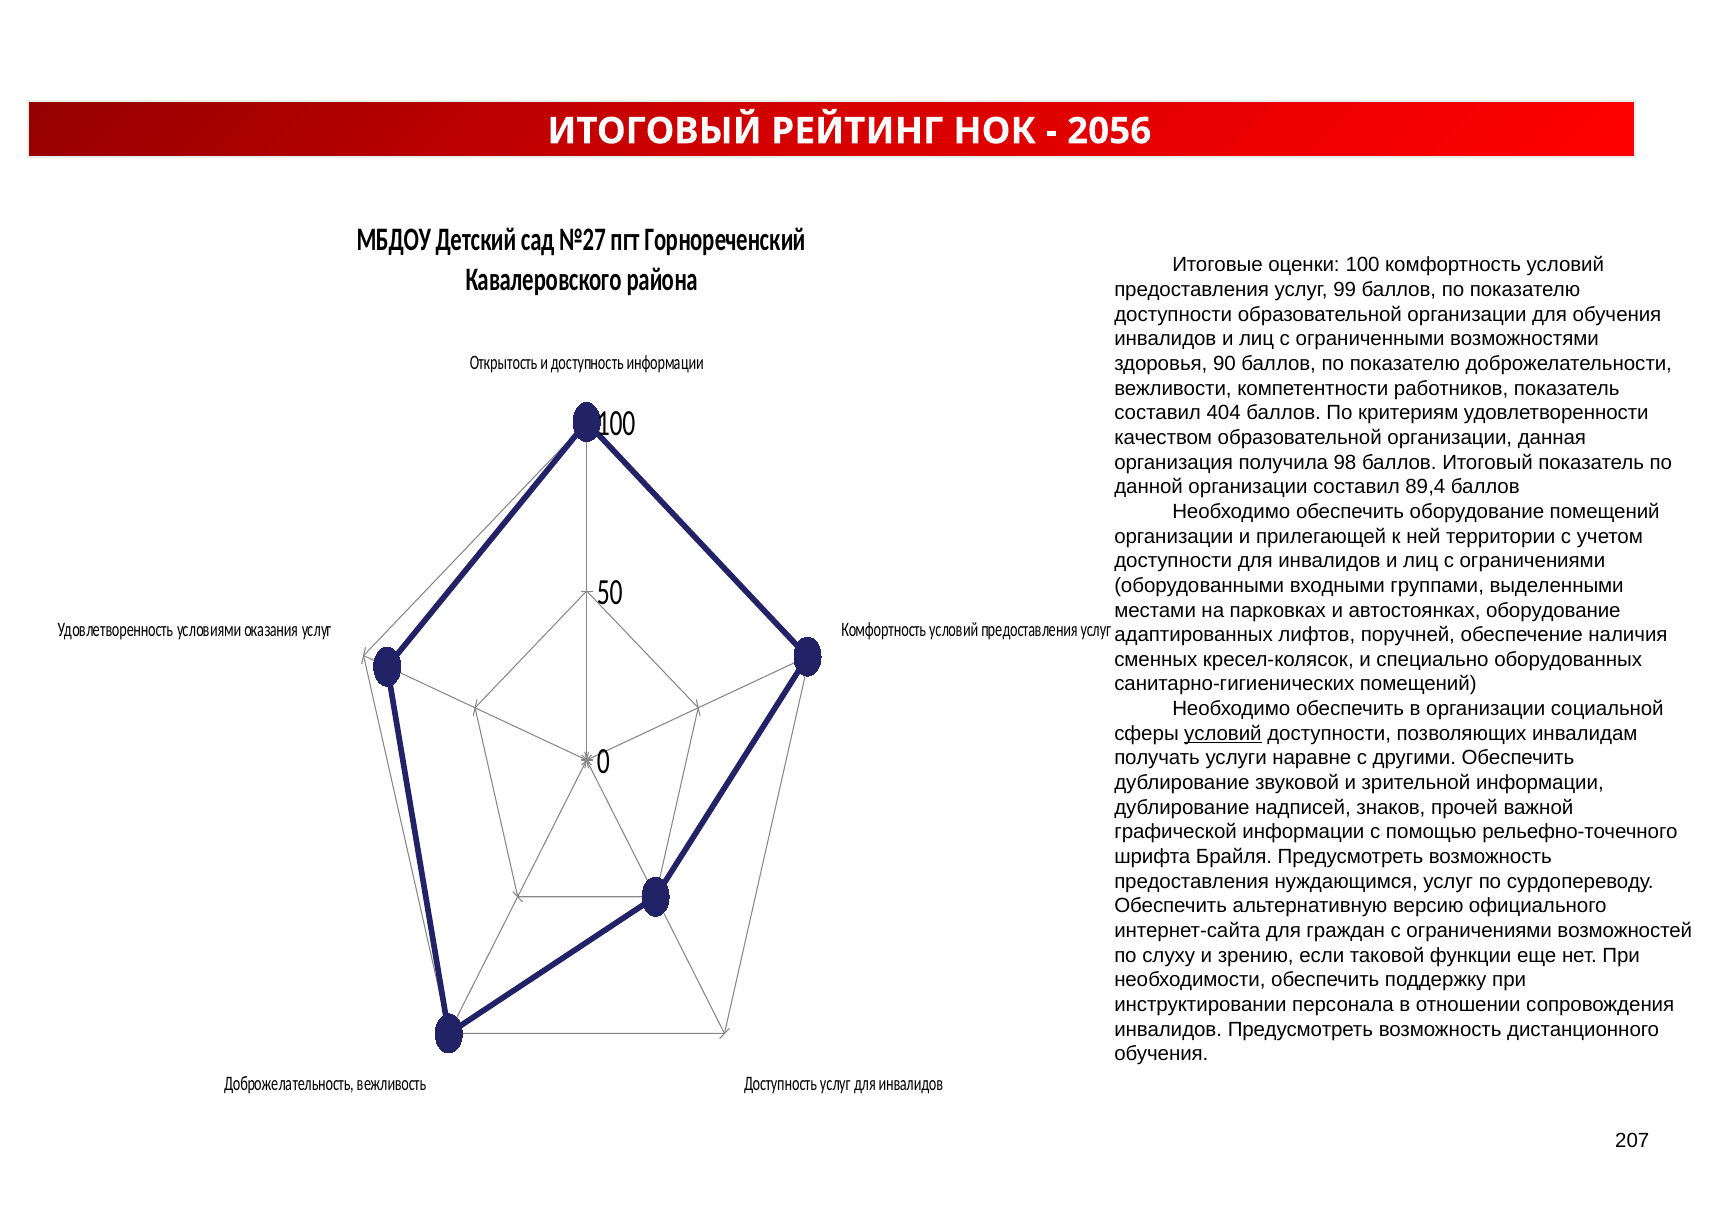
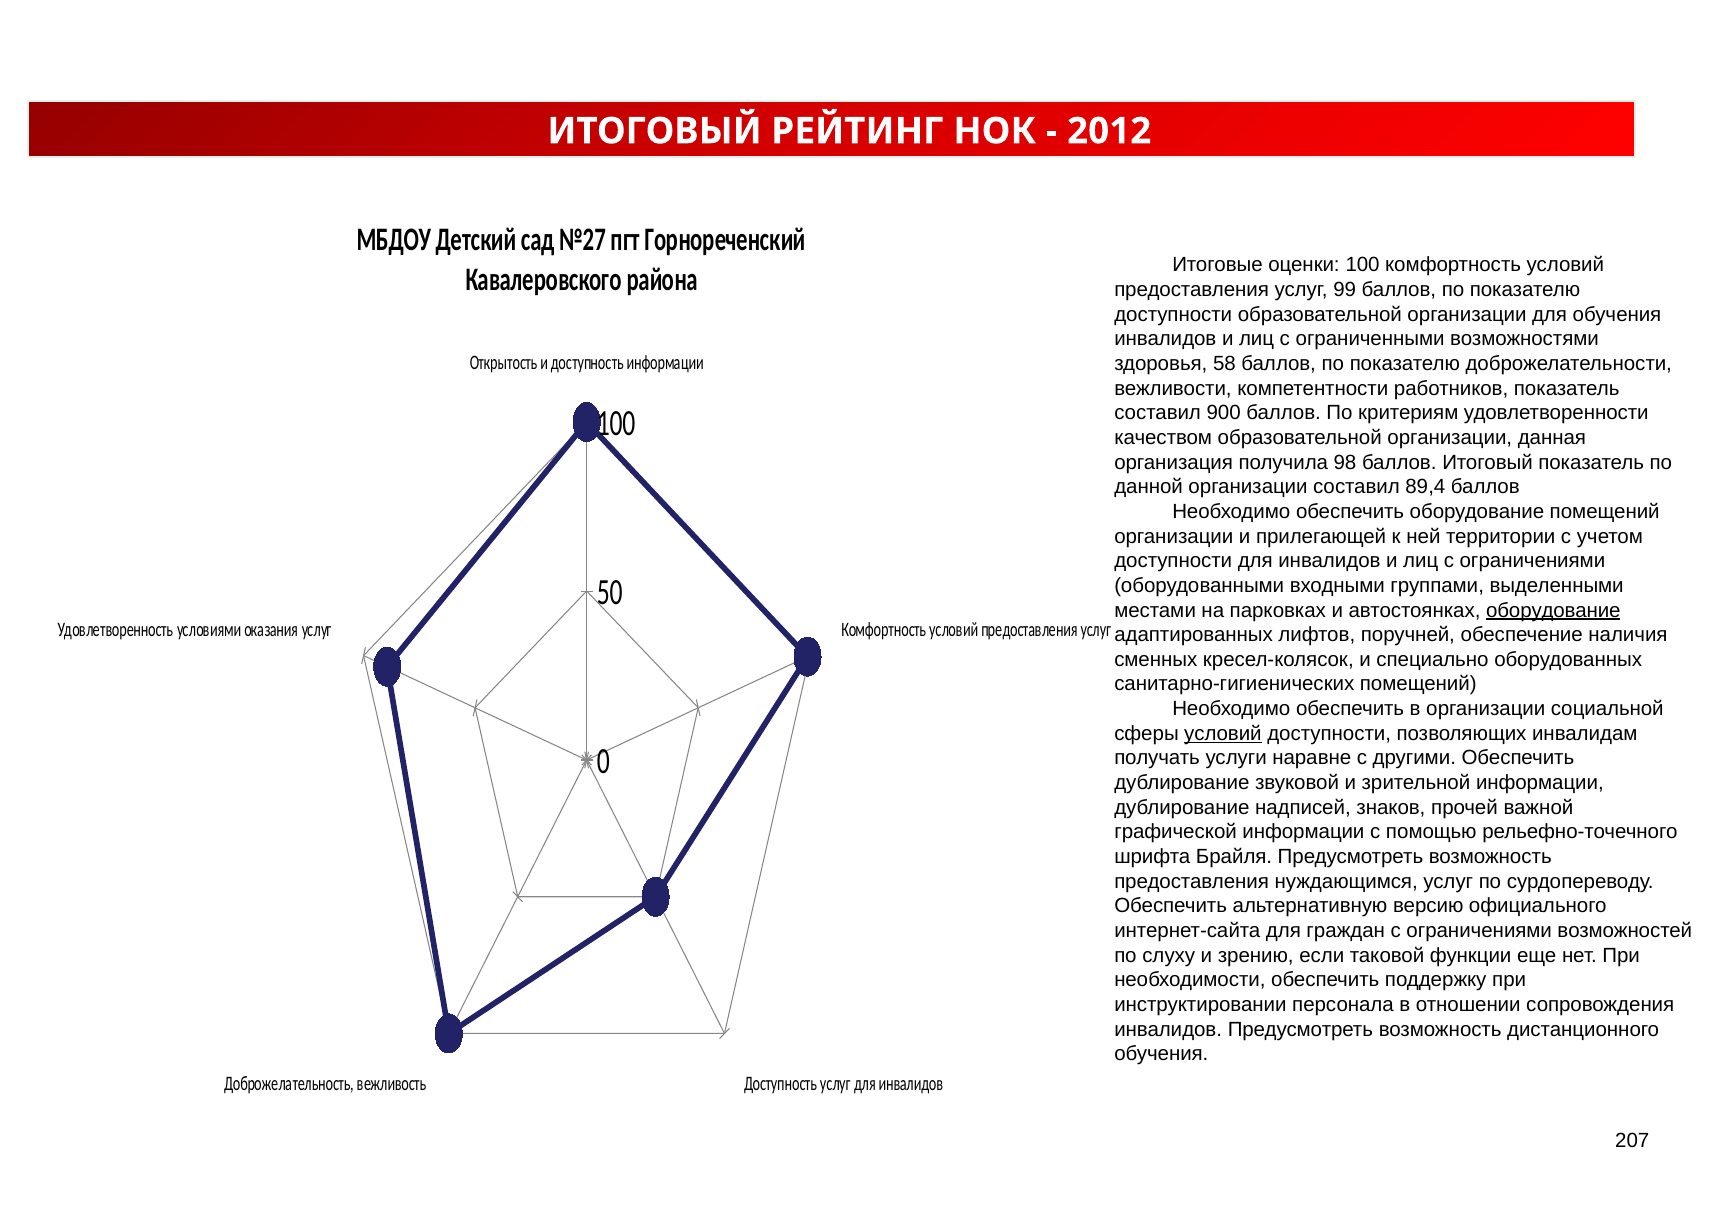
2056: 2056 -> 2012
90: 90 -> 58
404: 404 -> 900
оборудование at (1553, 610) underline: none -> present
